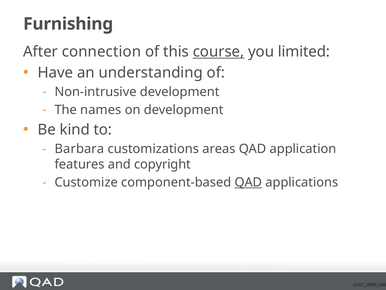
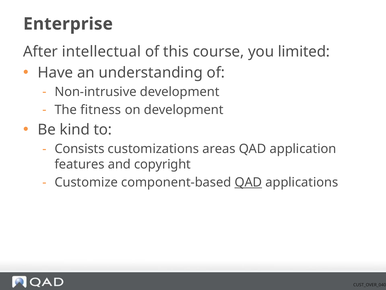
Furnishing: Furnishing -> Enterprise
connection: connection -> intellectual
course underline: present -> none
names: names -> fitness
Barbara: Barbara -> Consists
